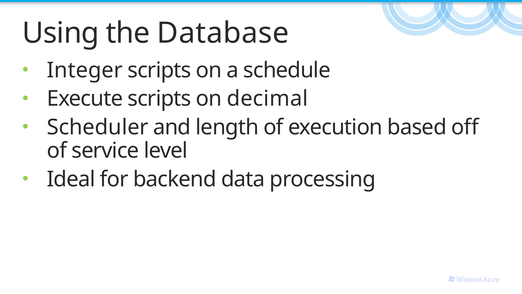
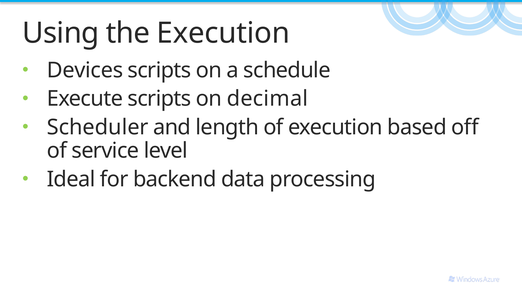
the Database: Database -> Execution
Integer: Integer -> Devices
